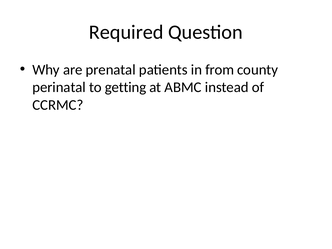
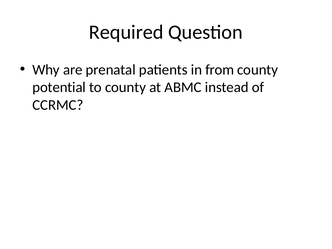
perinatal: perinatal -> potential
to getting: getting -> county
